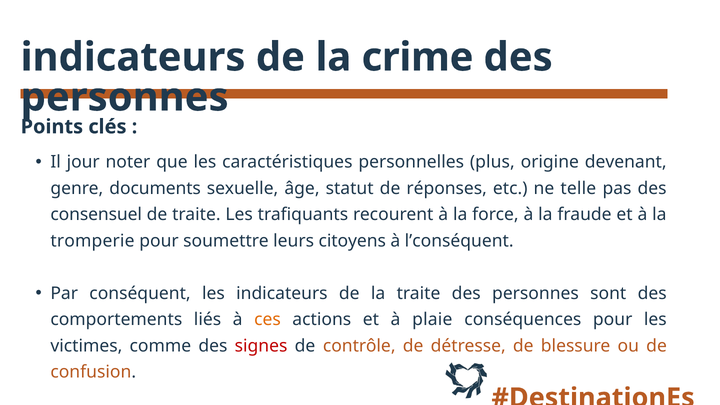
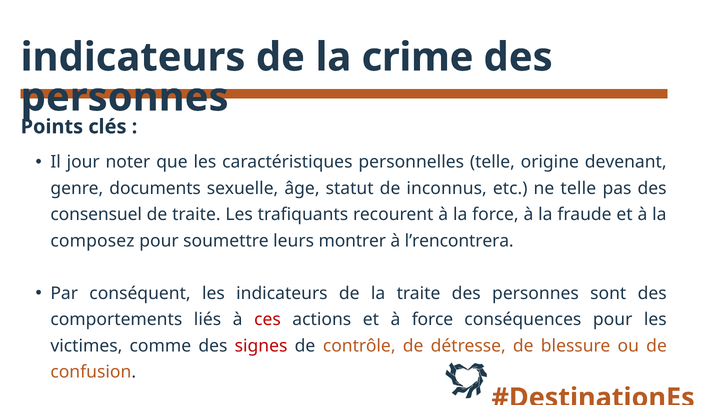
personnelles plus: plus -> telle
réponses: réponses -> inconnus
tromperie: tromperie -> composez
citoyens: citoyens -> montrer
l’conséquent: l’conséquent -> l’rencontrera
ces colour: orange -> red
à plaie: plaie -> force
